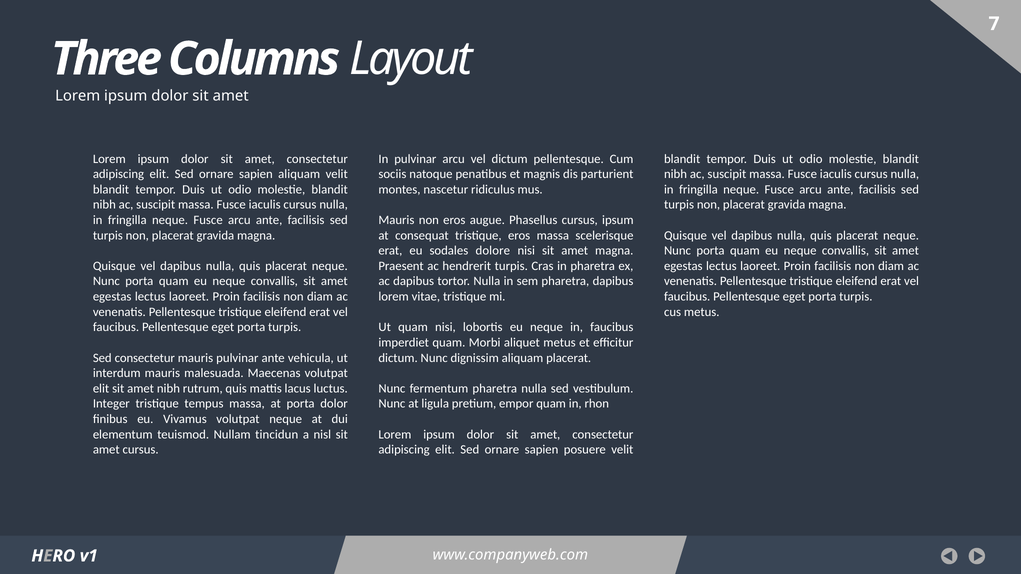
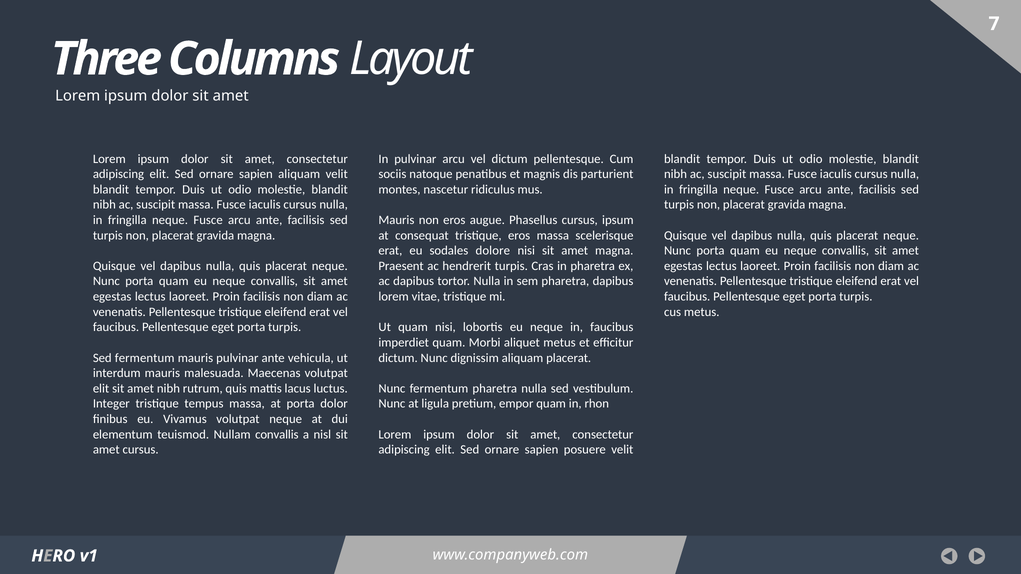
Sed consectetur: consectetur -> fermentum
Nullam tincidun: tincidun -> convallis
